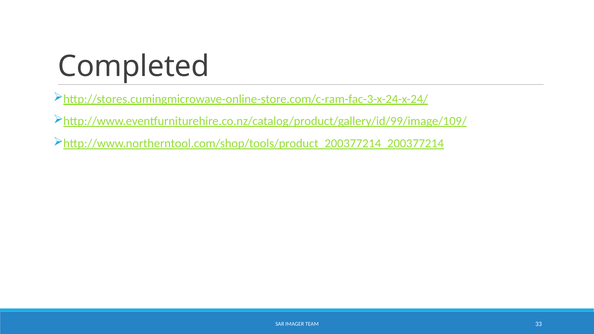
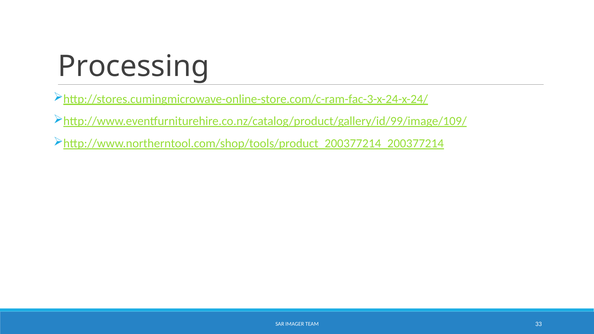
Completed: Completed -> Processing
